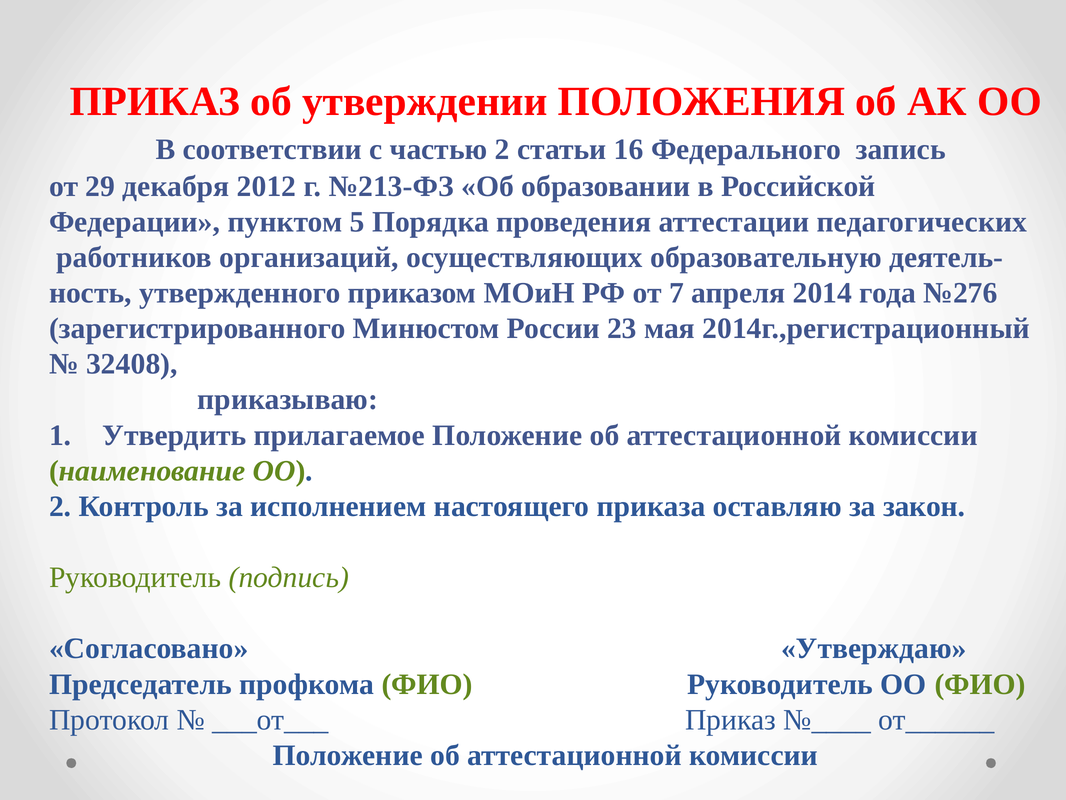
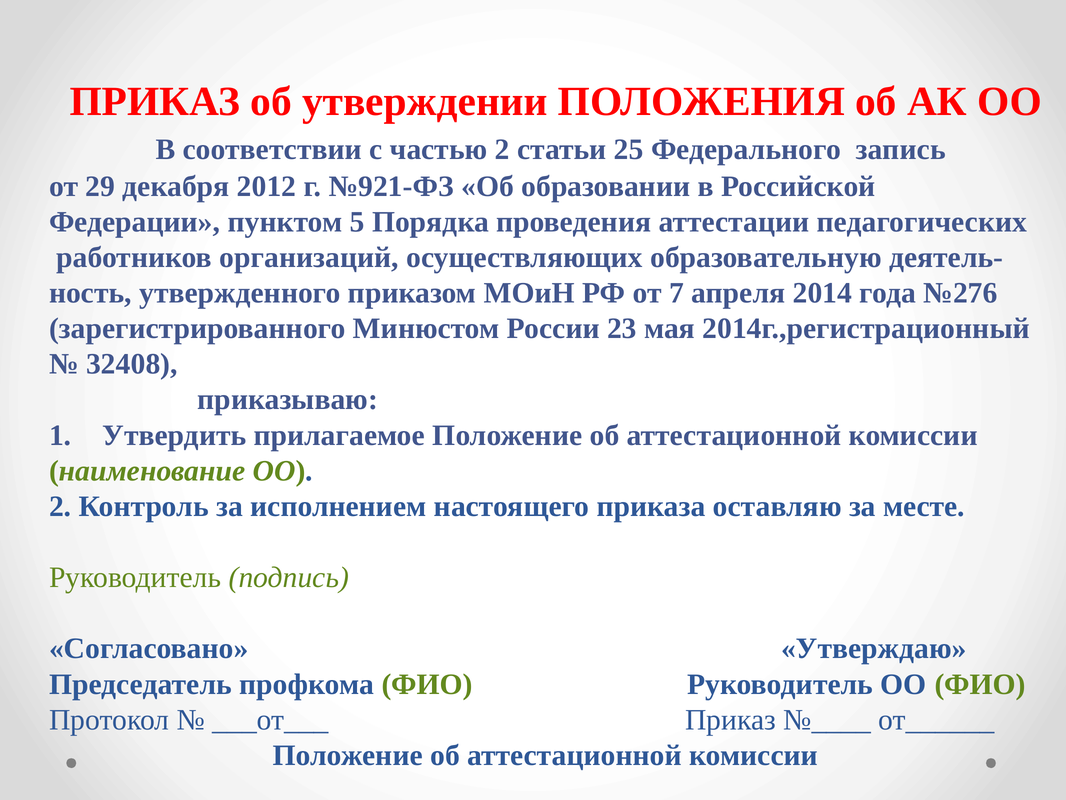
16: 16 -> 25
№213-ФЗ: №213-ФЗ -> №921-ФЗ
закон: закон -> месте
